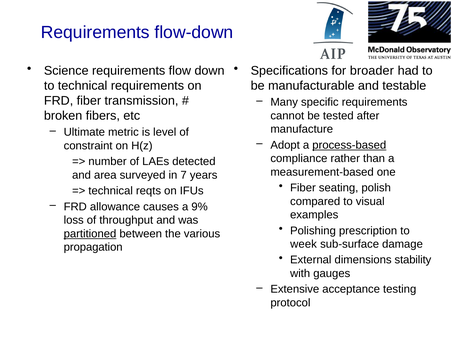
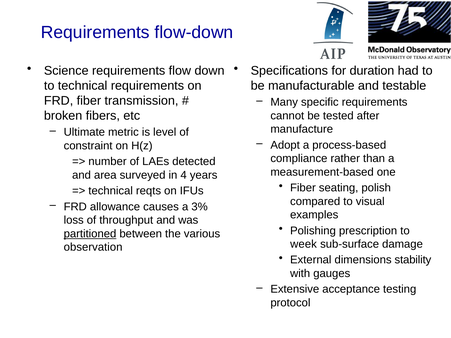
broader: broader -> duration
process-based underline: present -> none
7: 7 -> 4
9%: 9% -> 3%
propagation: propagation -> observation
